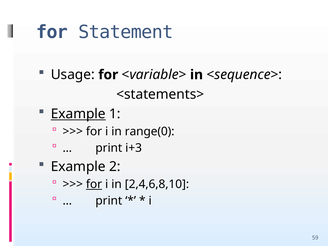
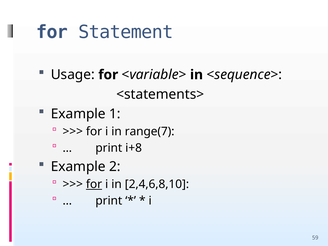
Example at (78, 114) underline: present -> none
range(0: range(0 -> range(7
i+3: i+3 -> i+8
